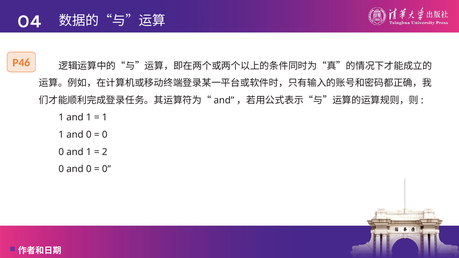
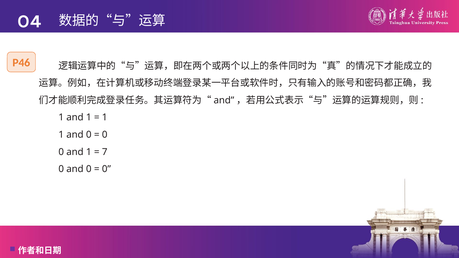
2: 2 -> 7
